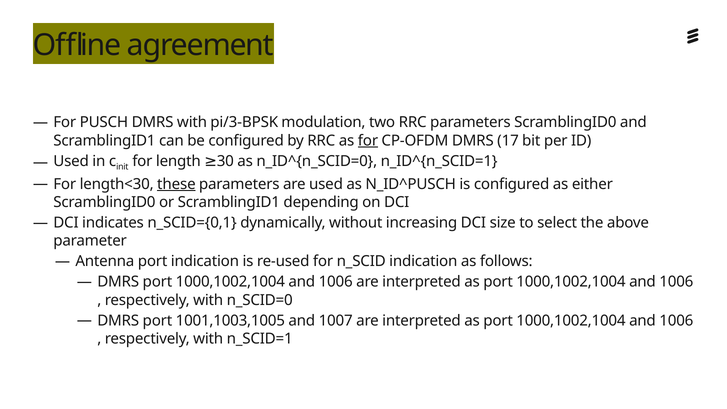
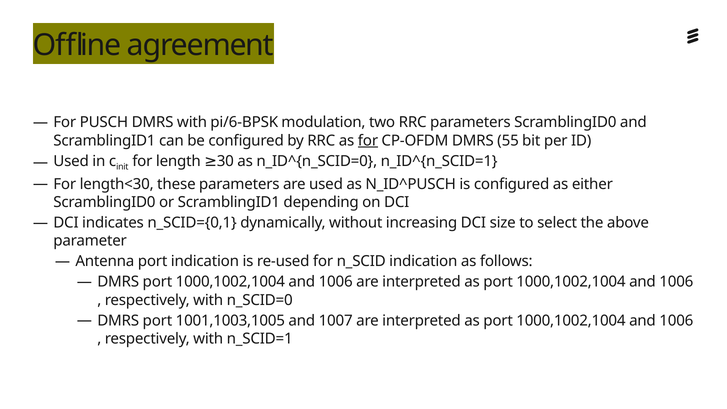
pi/3-BPSK: pi/3-BPSK -> pi/6-BPSK
17: 17 -> 55
these underline: present -> none
